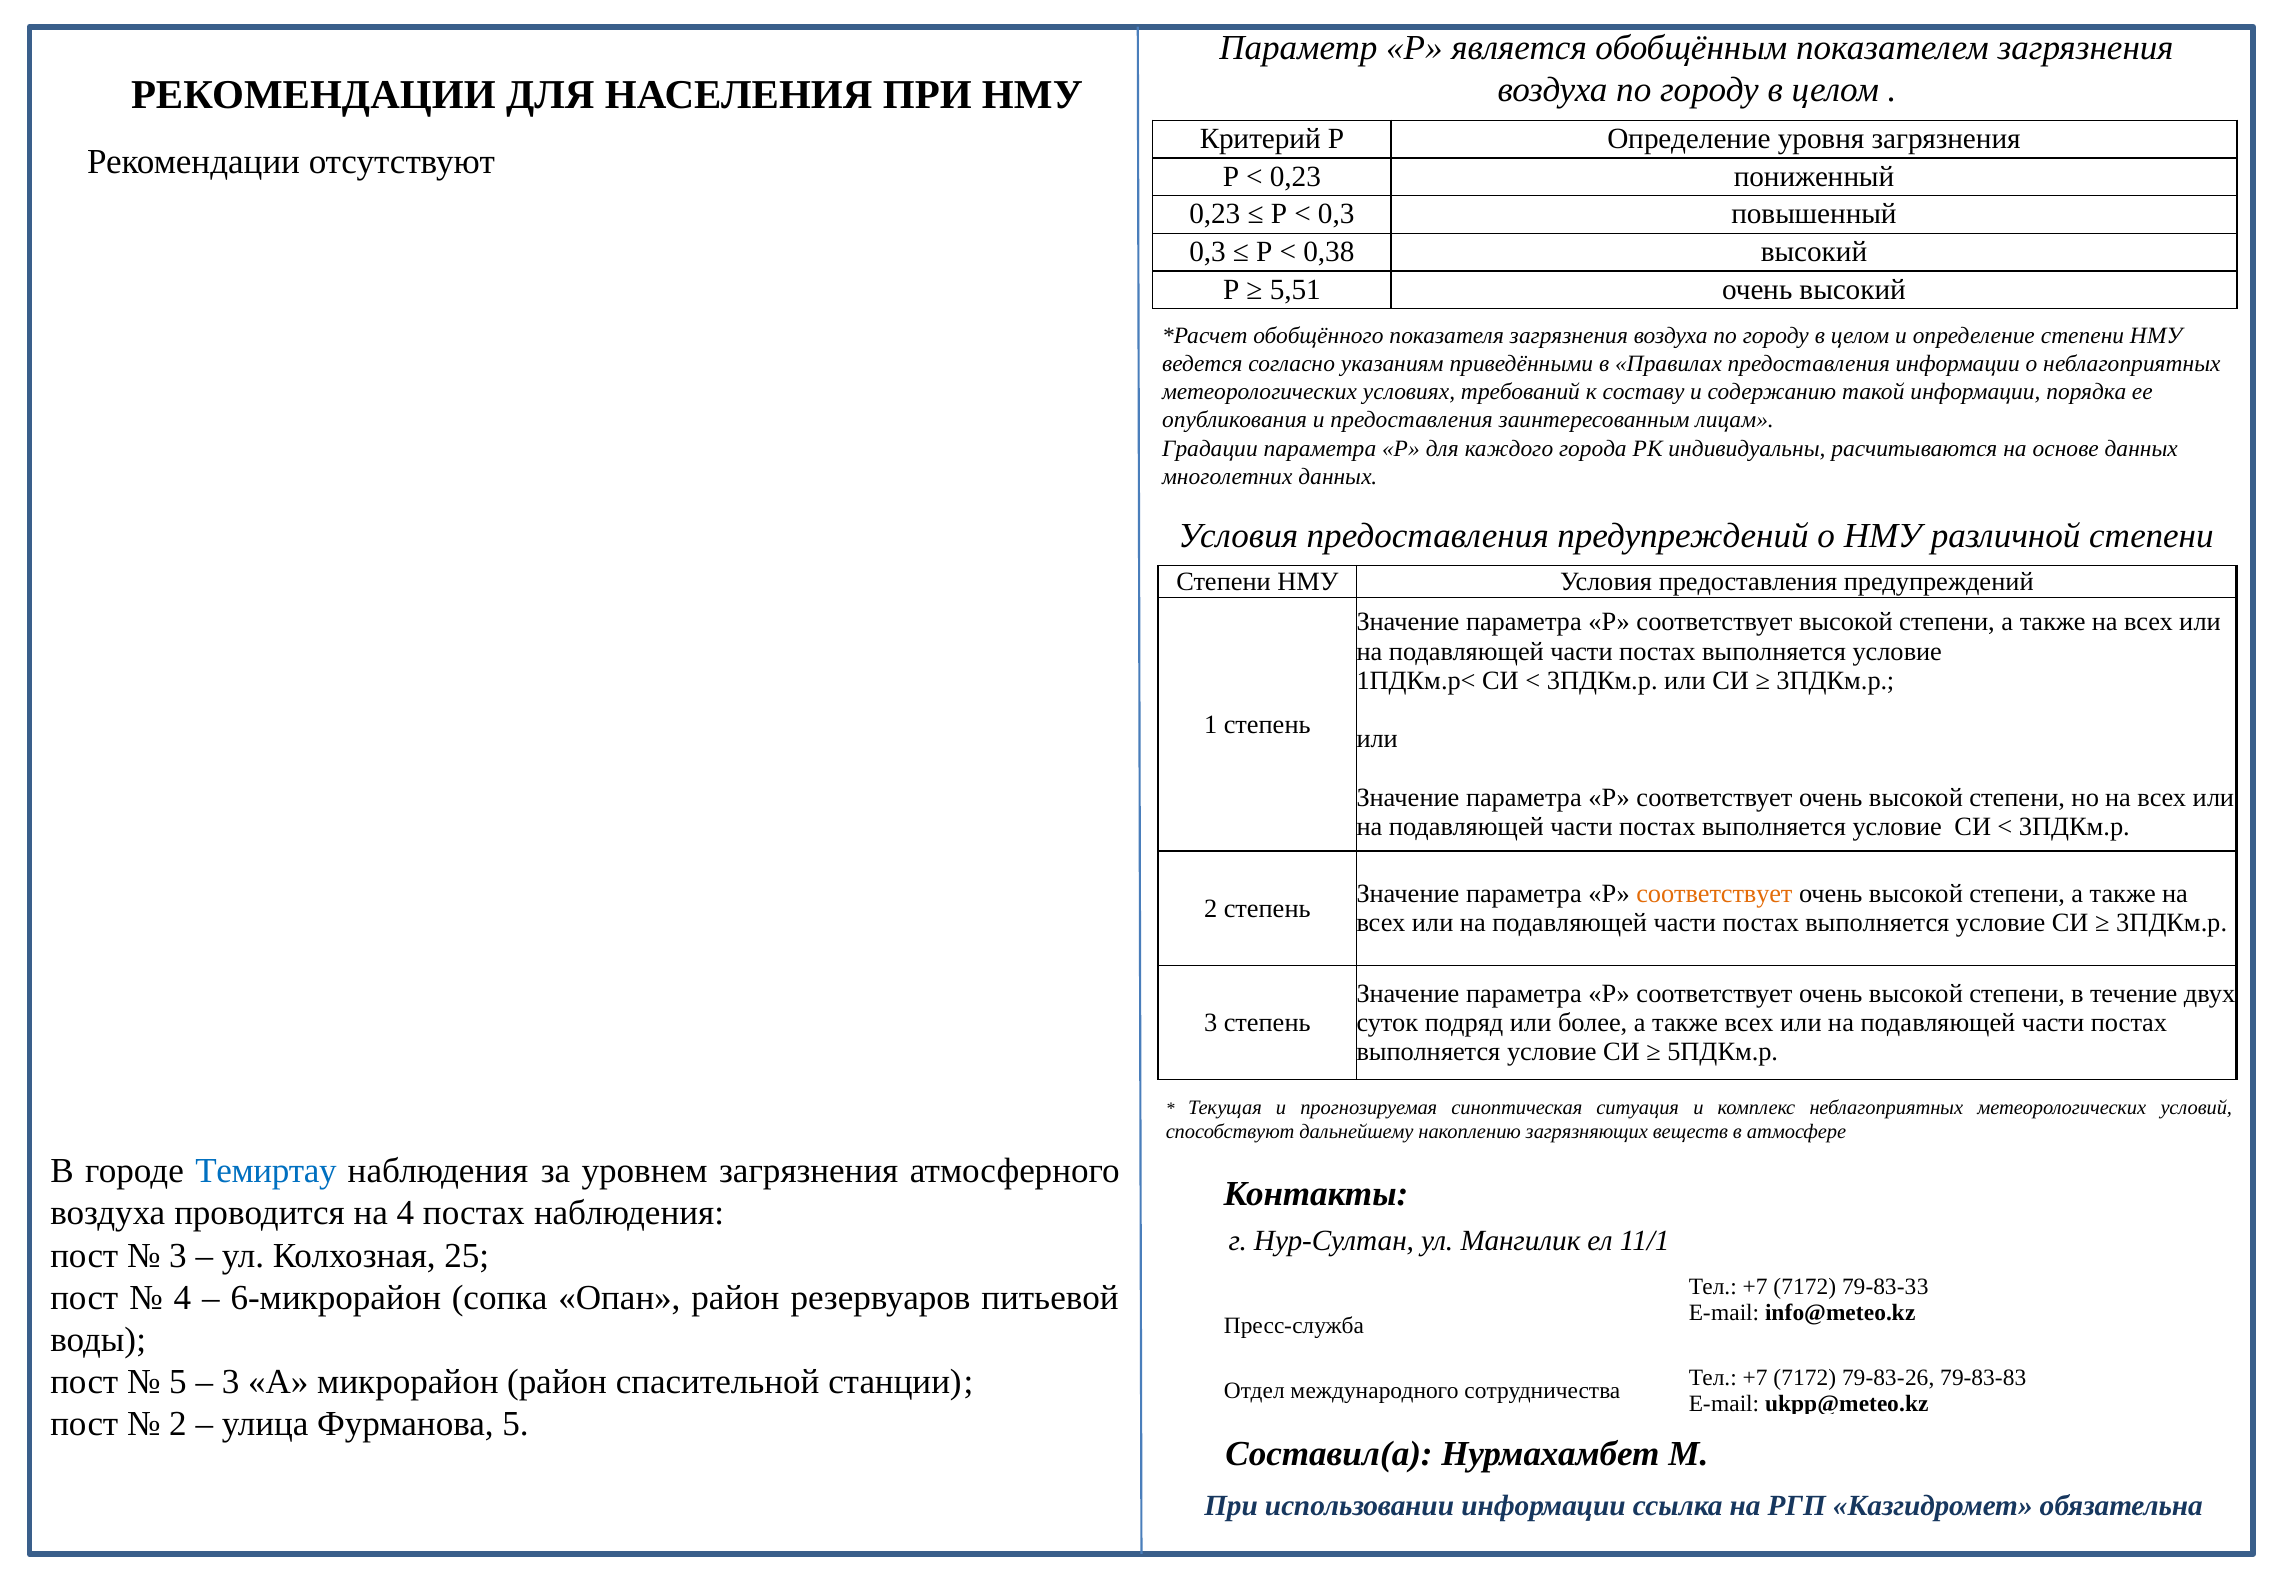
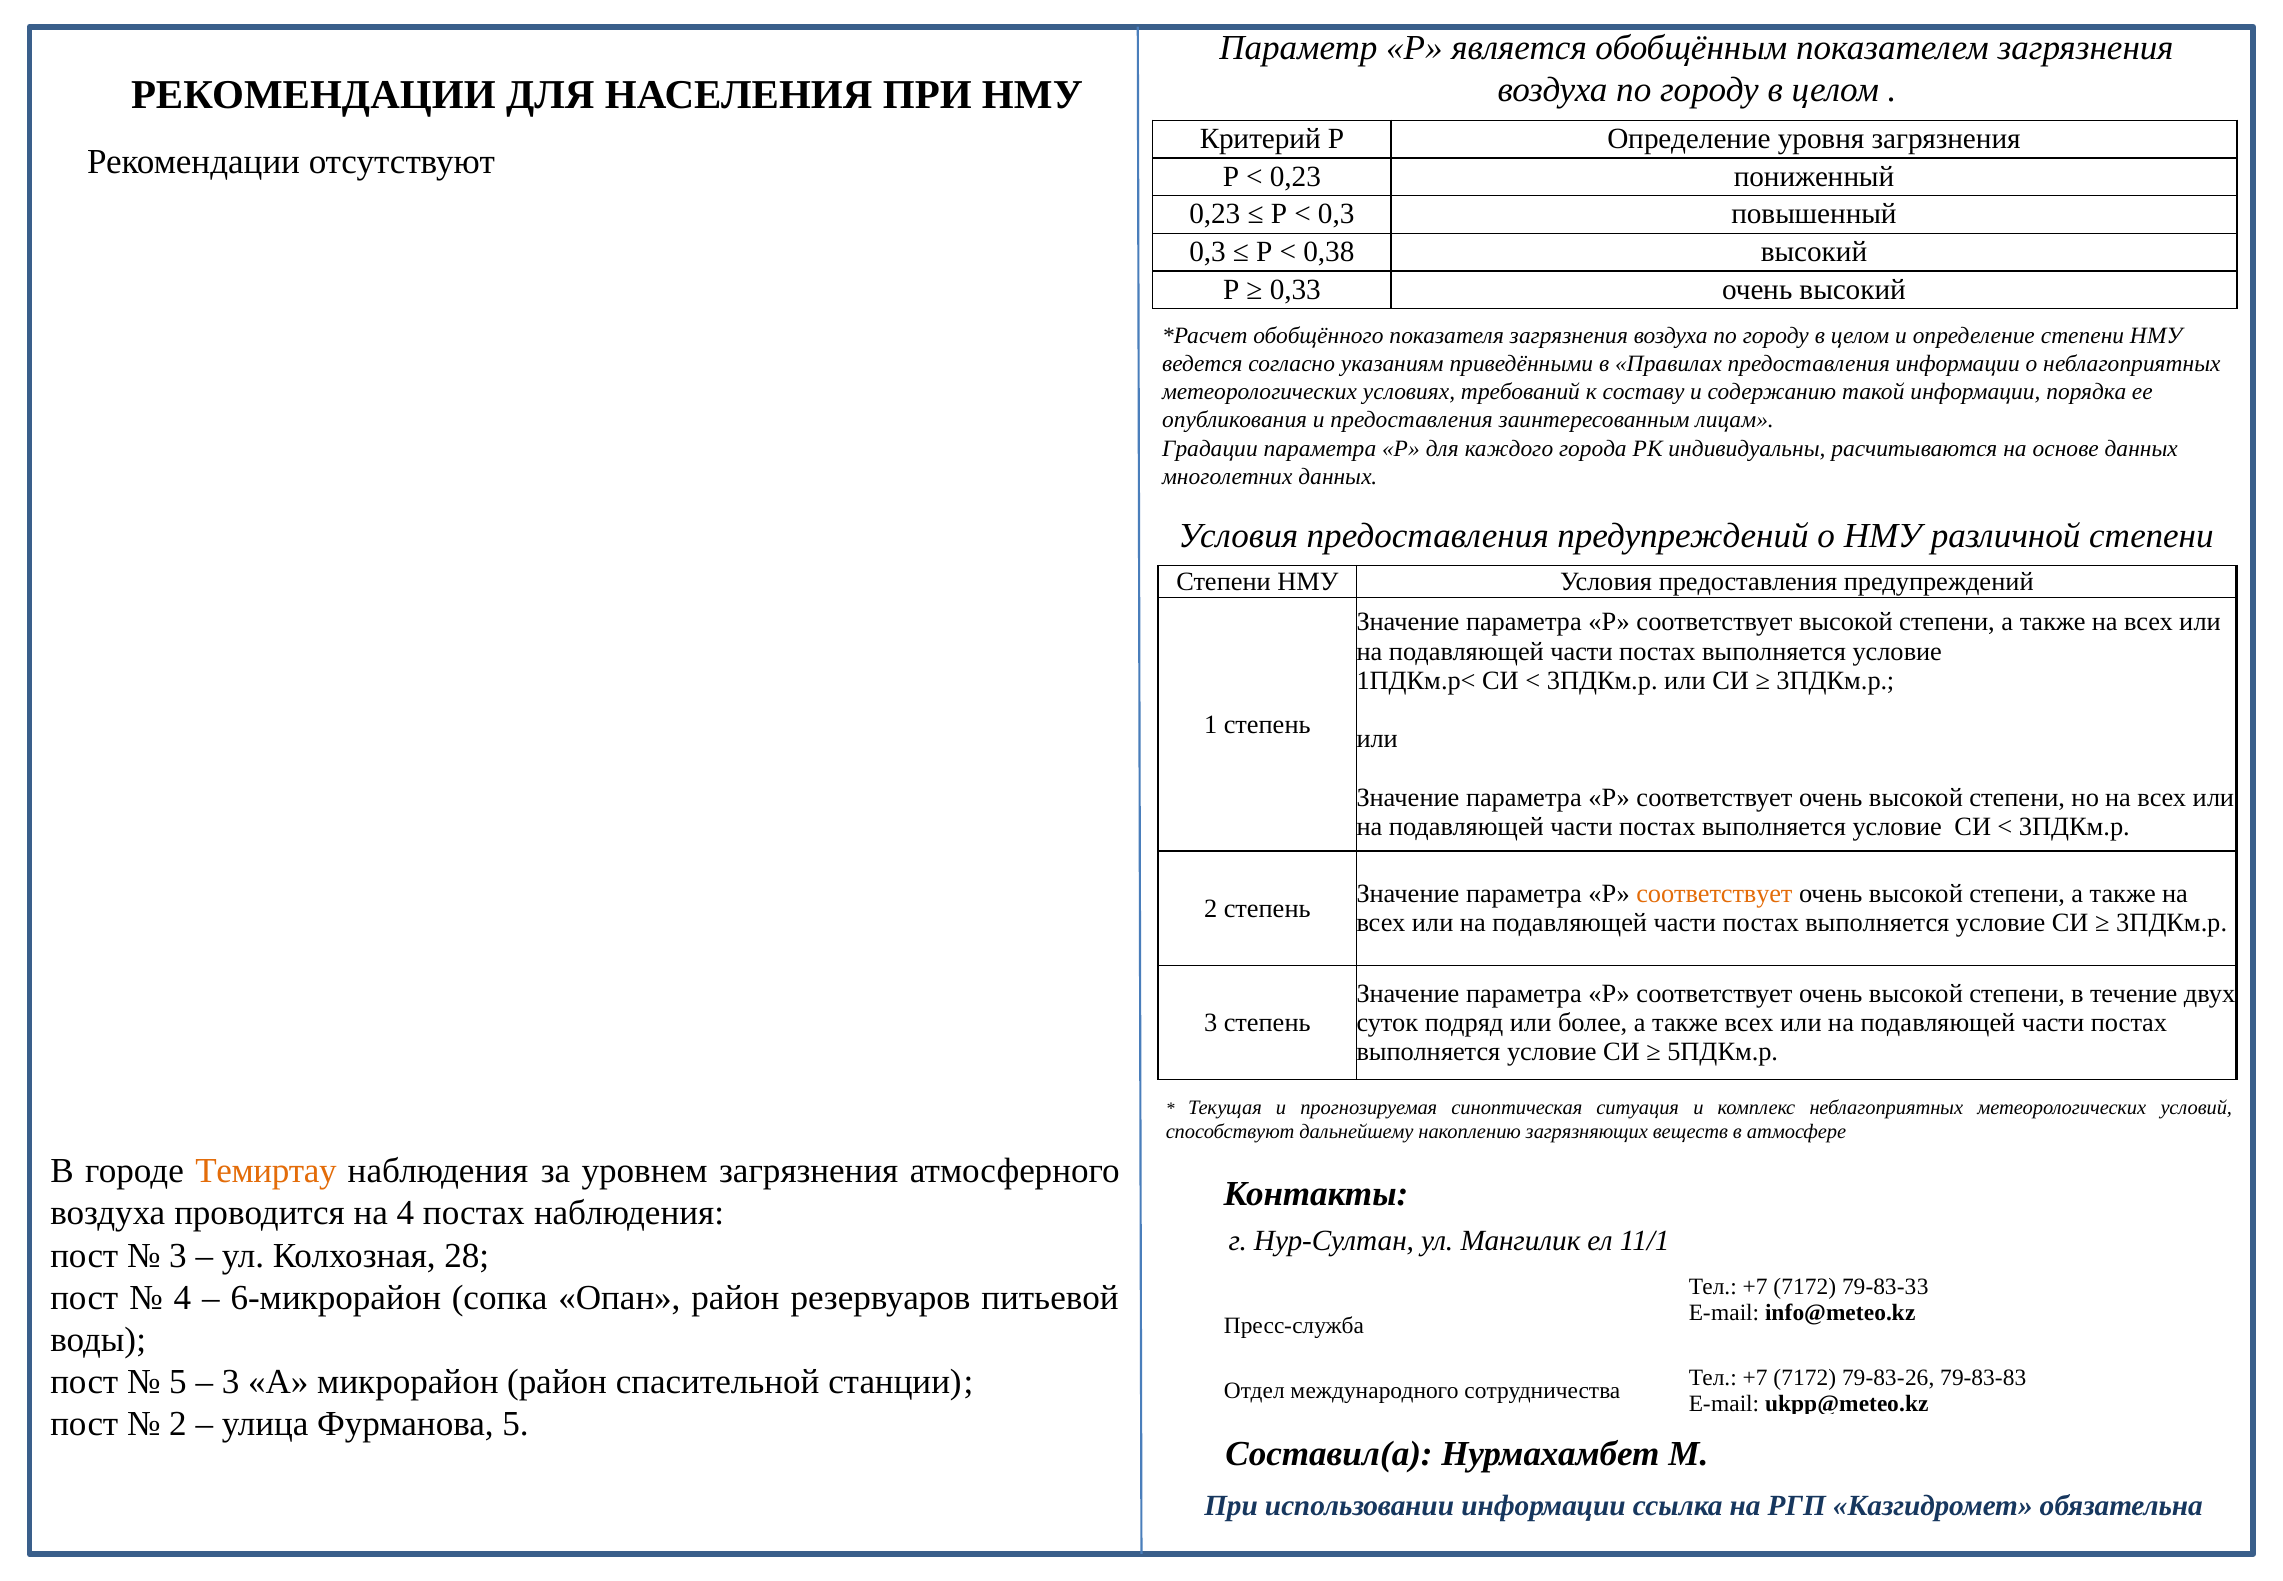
5,51: 5,51 -> 0,33
Темиртау colour: blue -> orange
25: 25 -> 28
